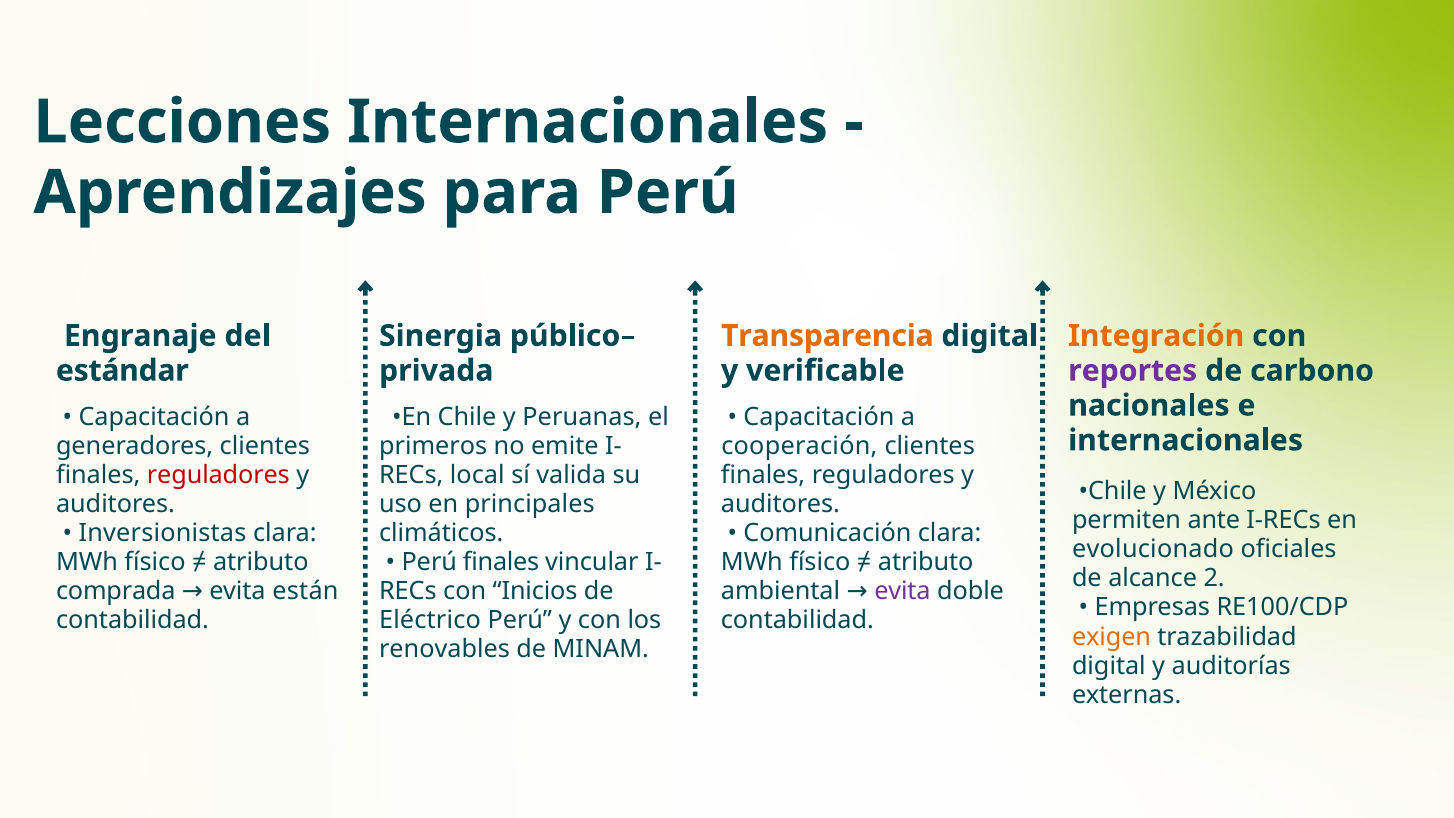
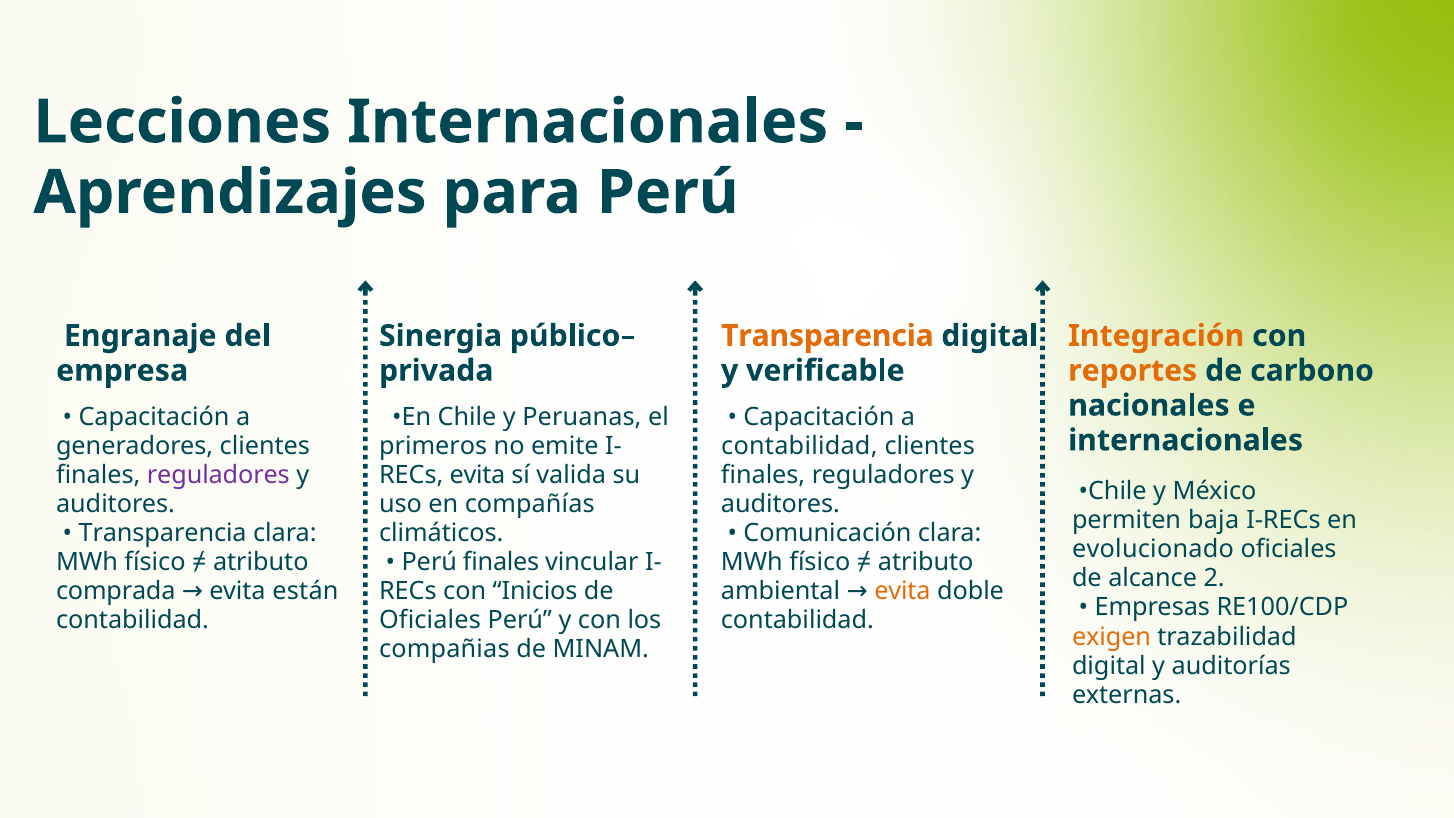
estándar: estándar -> empresa
reportes colour: purple -> orange
cooperación at (799, 446): cooperación -> contabilidad
reguladores at (218, 475) colour: red -> purple
local at (477, 475): local -> evita
principales: principales -> compañías
ante: ante -> baja
Inversionistas at (162, 533): Inversionistas -> Transparencia
evita at (902, 591) colour: purple -> orange
Eléctrico at (430, 620): Eléctrico -> Oficiales
renovables: renovables -> compañias
